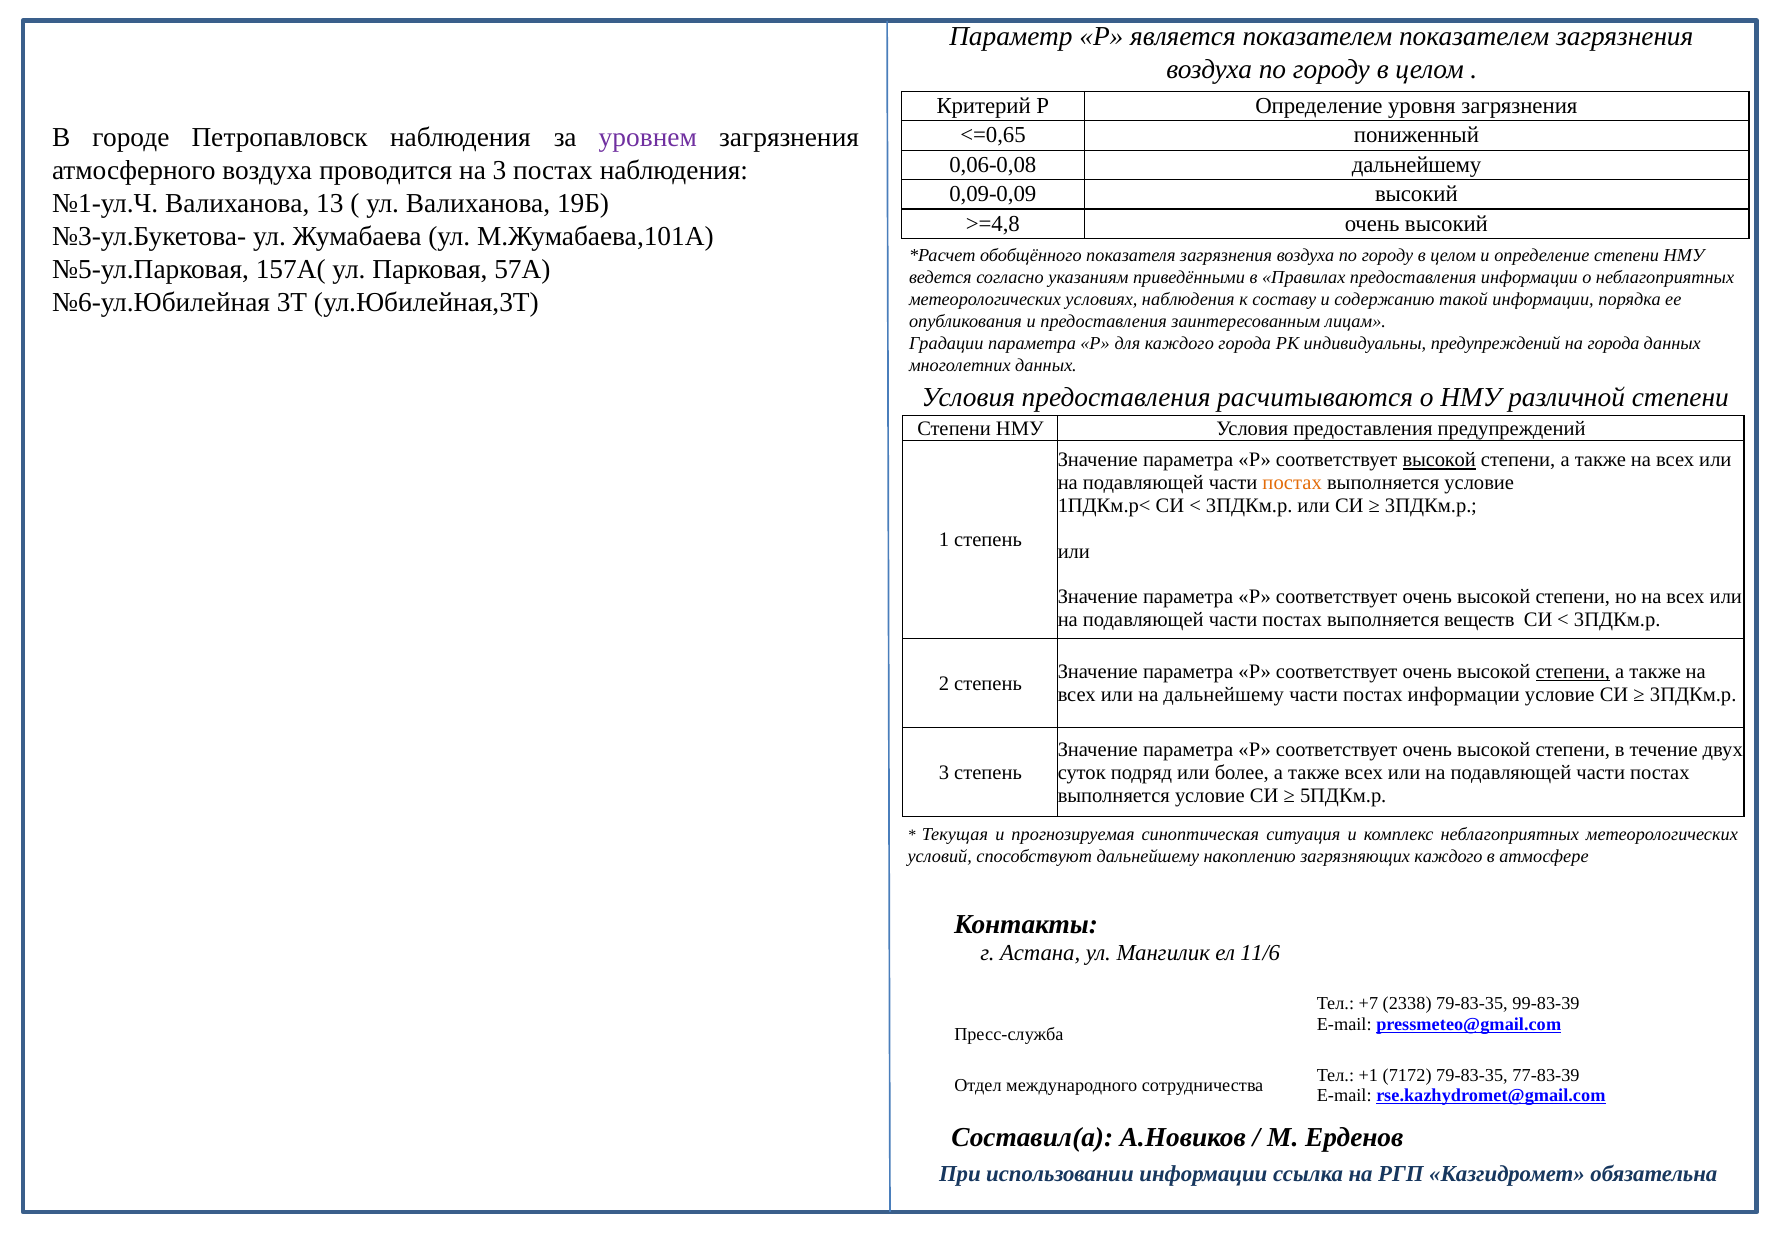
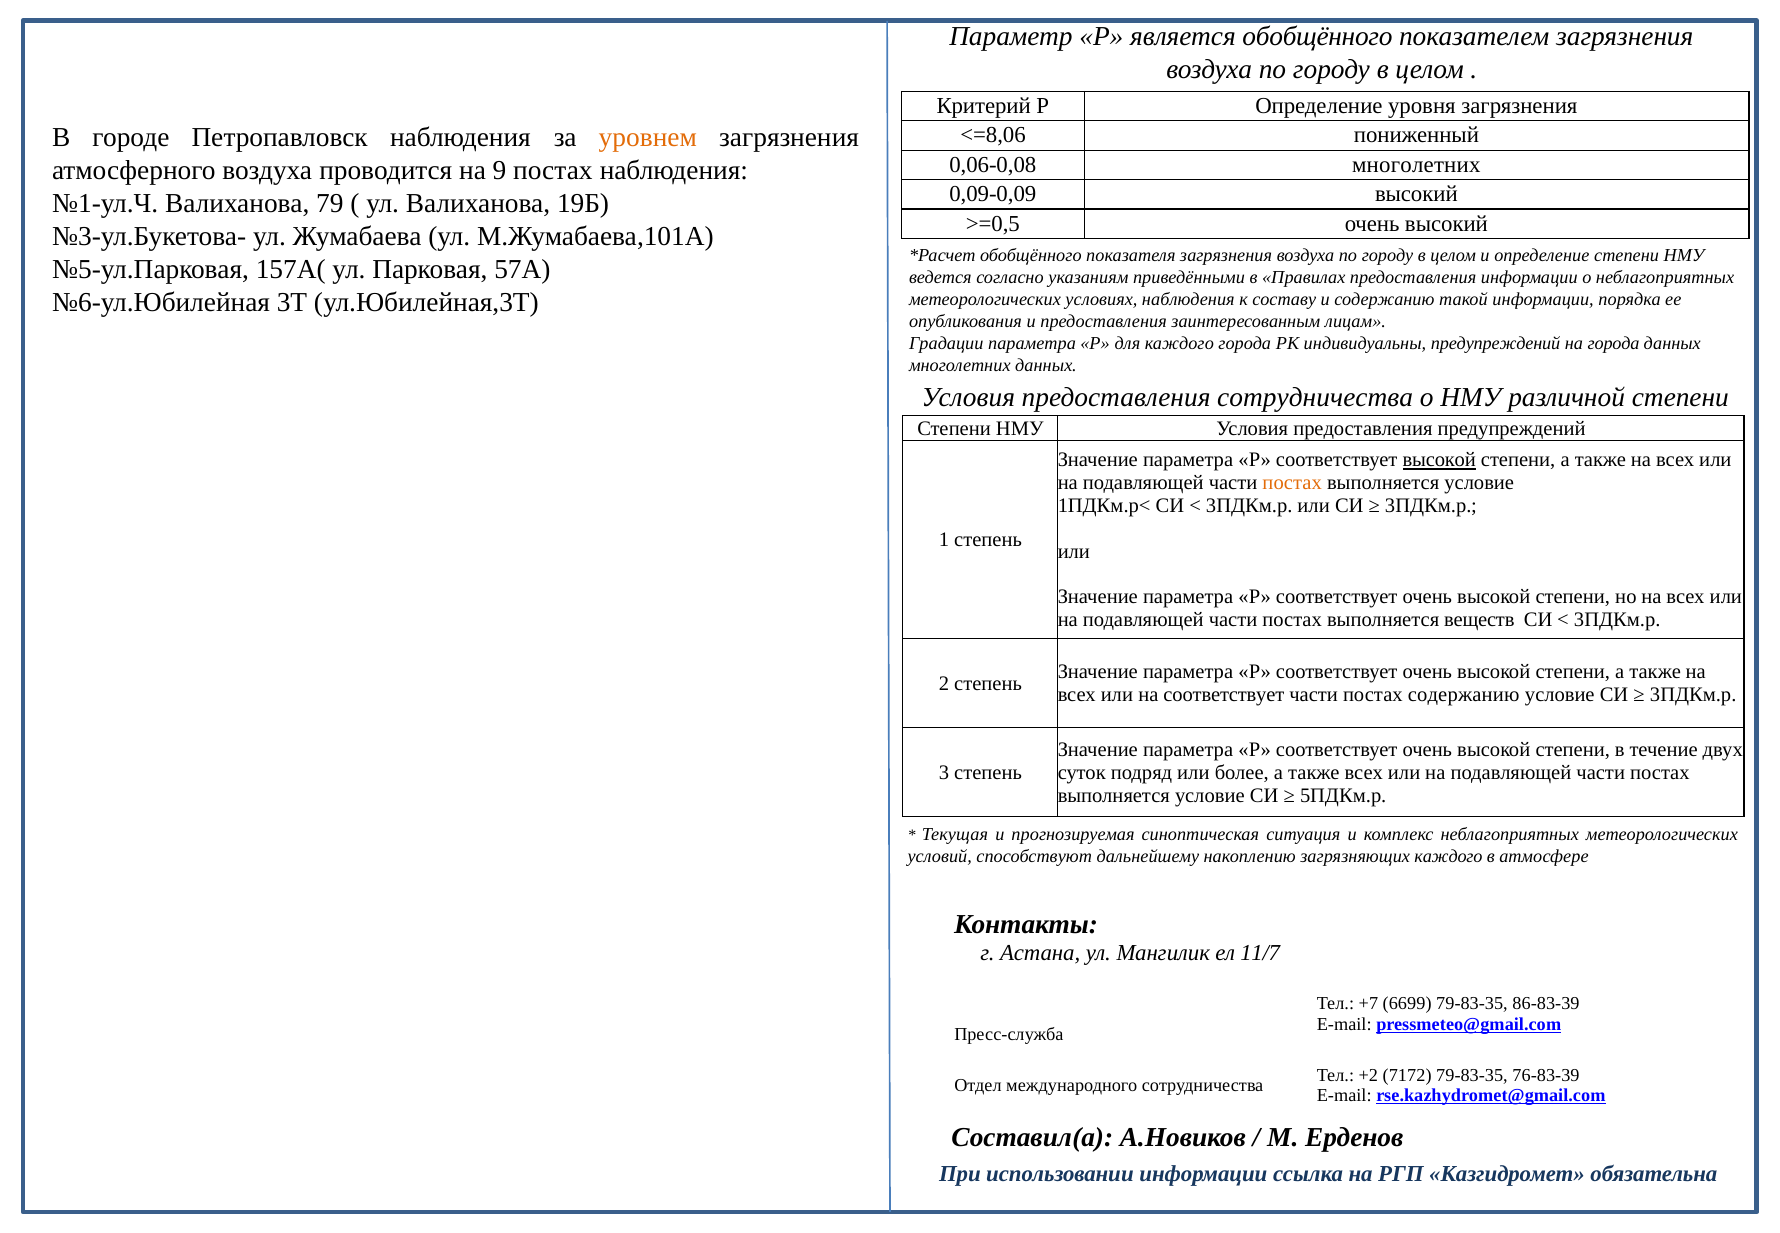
является показателем: показателем -> обобщённого
<=0,65: <=0,65 -> <=8,06
уровнем colour: purple -> orange
0,06-0,08 дальнейшему: дальнейшему -> многолетних
на 3: 3 -> 9
13: 13 -> 79
>=4,8: >=4,8 -> >=0,5
предоставления расчитываются: расчитываются -> сотрудничества
степени at (1573, 672) underline: present -> none
на дальнейшему: дальнейшему -> соответствует
постах информации: информации -> содержанию
11/6: 11/6 -> 11/7
2338: 2338 -> 6699
99-83-39: 99-83-39 -> 86-83-39
+1: +1 -> +2
77-83-39: 77-83-39 -> 76-83-39
